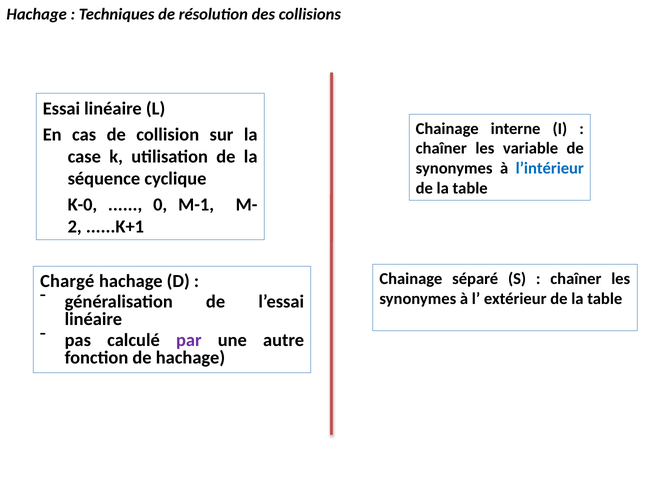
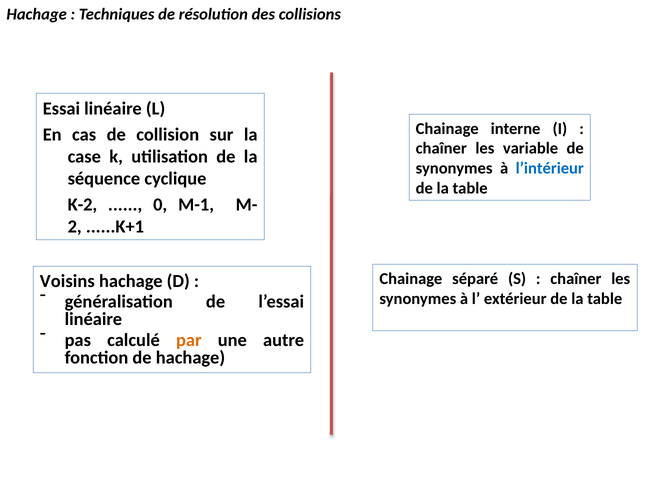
K-0: K-0 -> K-2
Chargé: Chargé -> Voisins
par colour: purple -> orange
